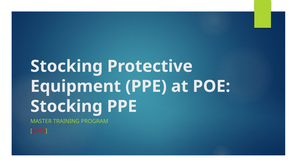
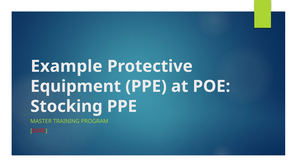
Stocking at (67, 66): Stocking -> Example
